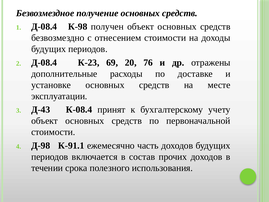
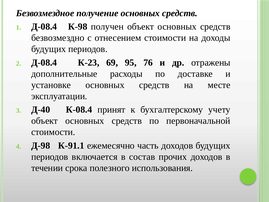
20: 20 -> 95
Д-43: Д-43 -> Д-40
